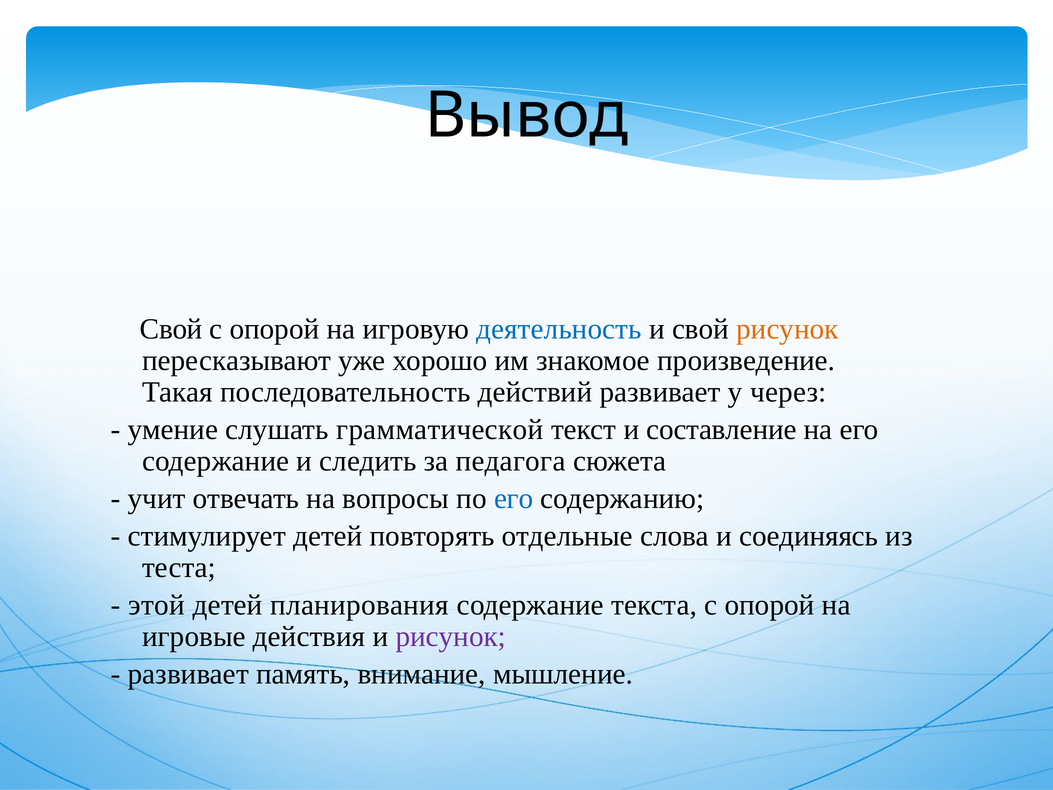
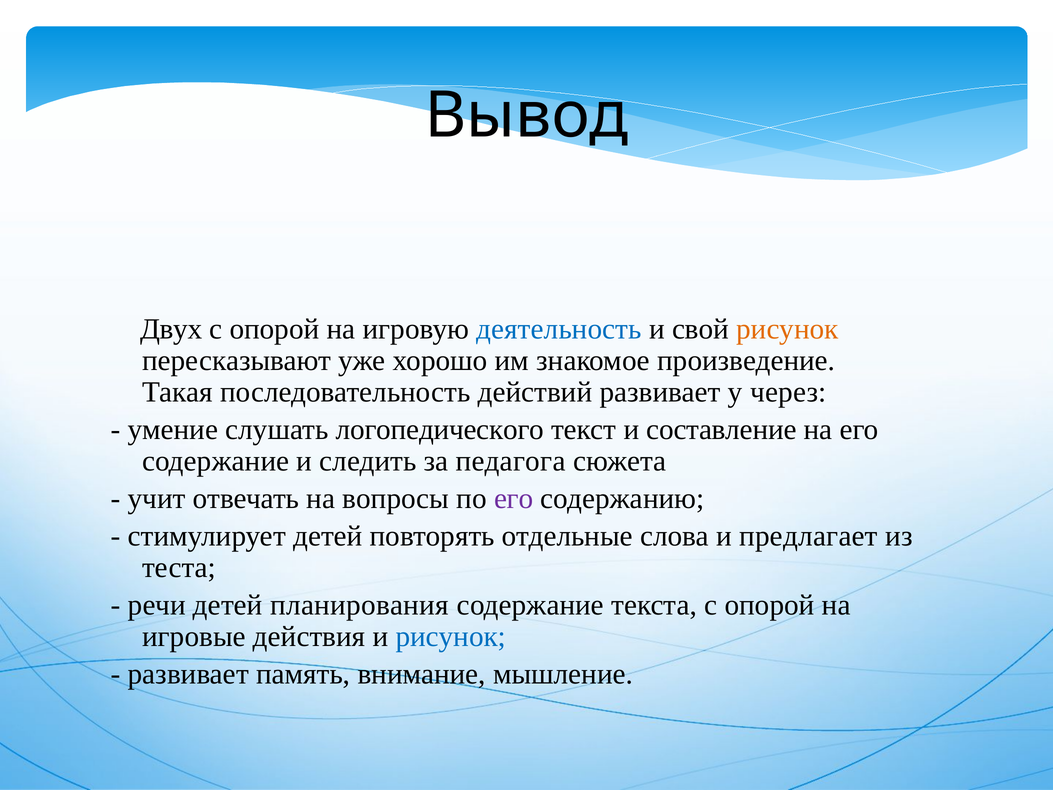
Свой at (171, 329): Свой -> Двух
грамматической: грамматической -> логопедического
его at (514, 499) colour: blue -> purple
соединяясь: соединяясь -> предлагает
этой: этой -> речи
рисунок at (451, 637) colour: purple -> blue
